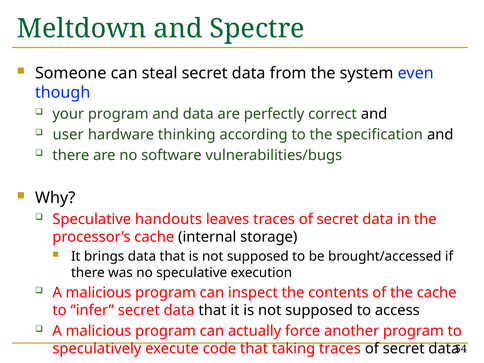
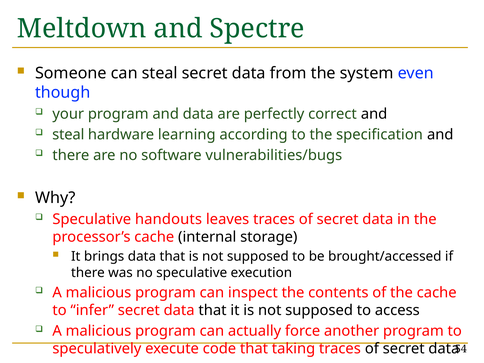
user at (68, 135): user -> steal
thinking: thinking -> learning
